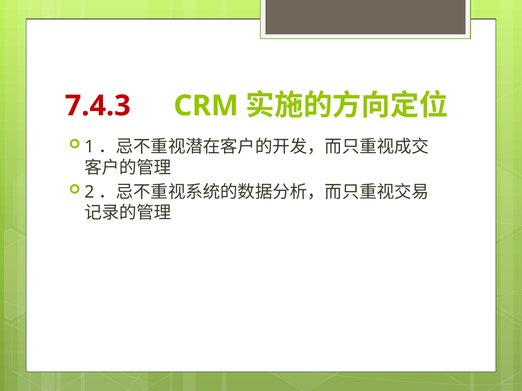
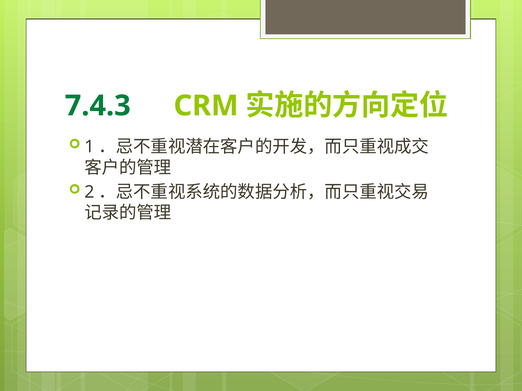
7.4.3 colour: red -> green
